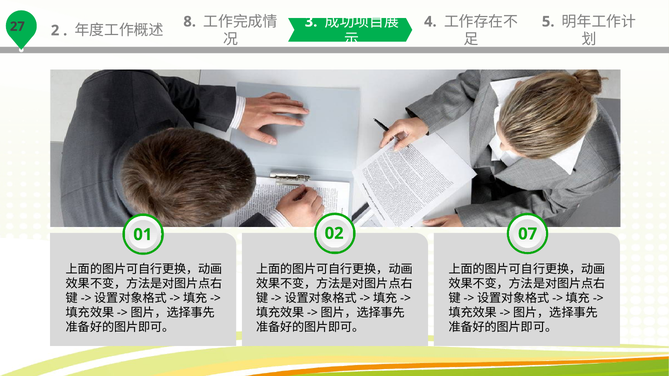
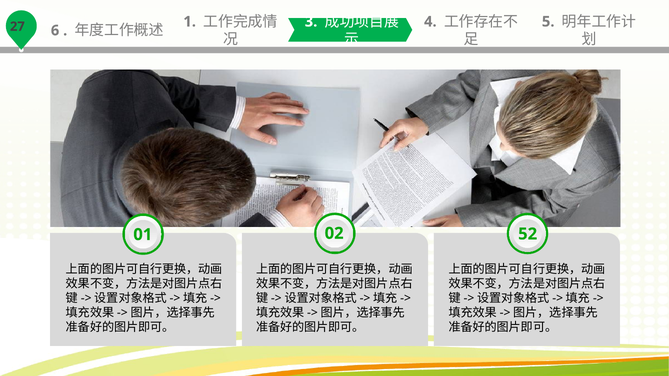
2: 2 -> 6
8: 8 -> 1
07: 07 -> 52
